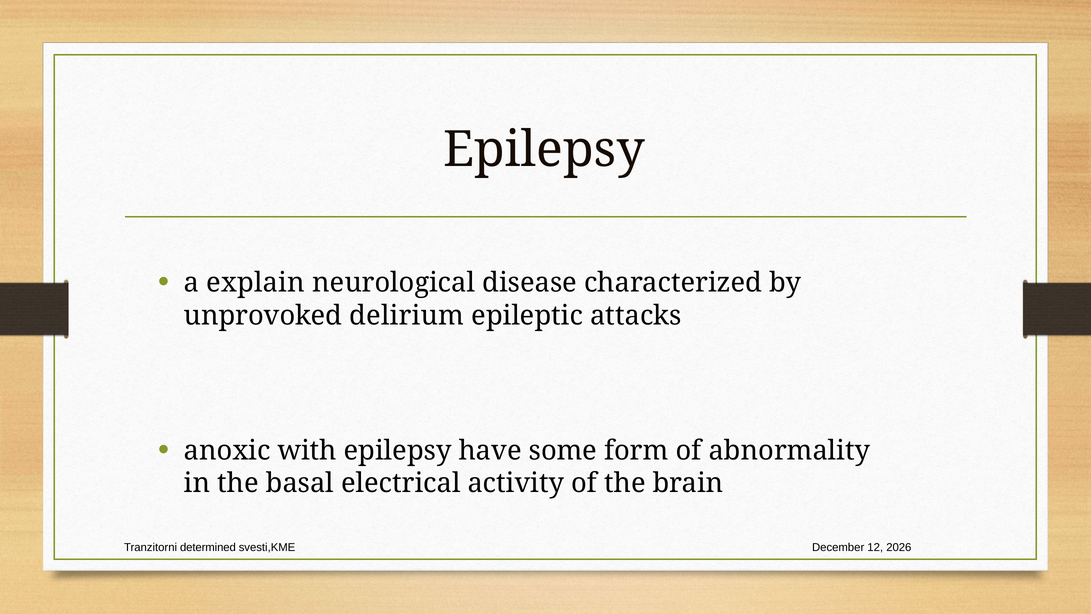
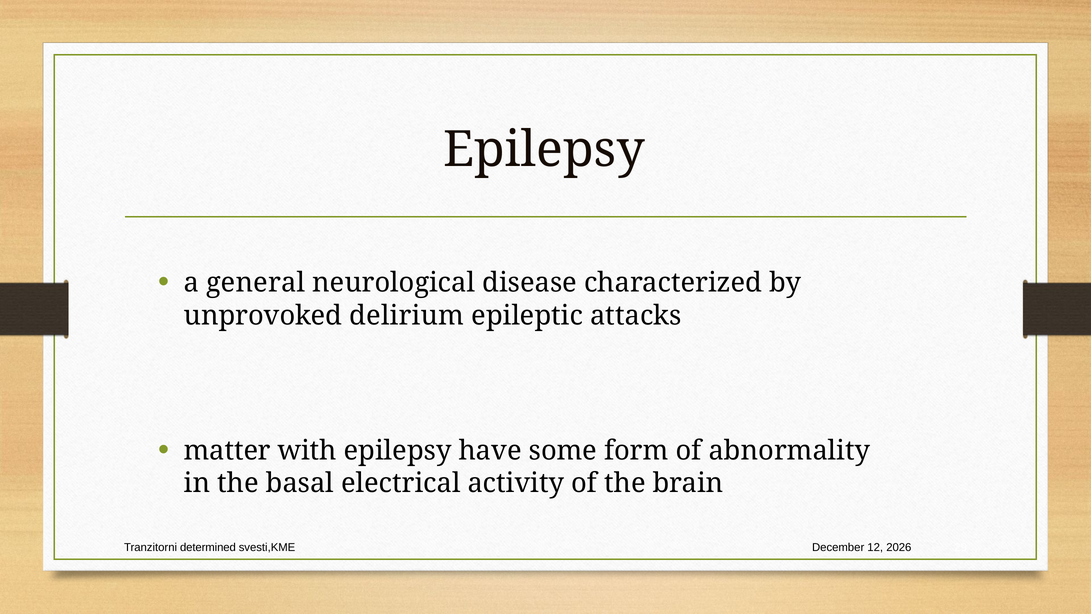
explain: explain -> general
anoxic: anoxic -> matter
